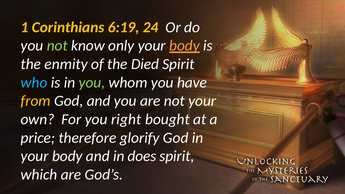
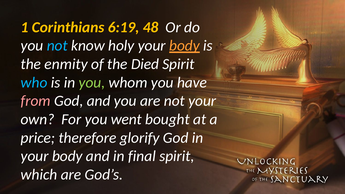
24: 24 -> 48
not at (57, 46) colour: light green -> light blue
only: only -> holy
from colour: yellow -> pink
right: right -> went
does: does -> final
